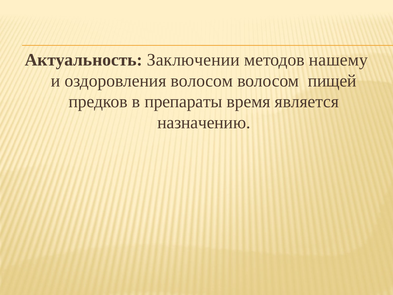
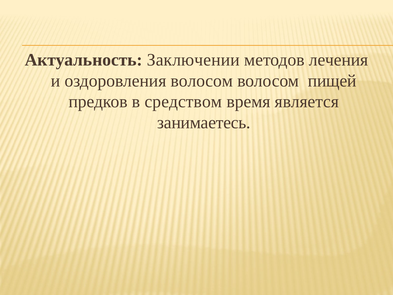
нашему: нашему -> лечения
препараты: препараты -> средством
назначению: назначению -> занимаетесь
